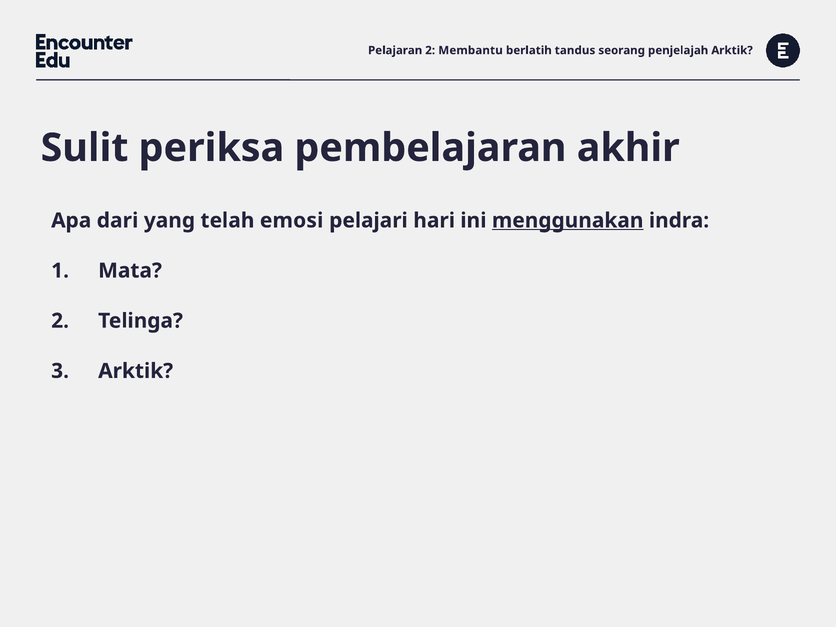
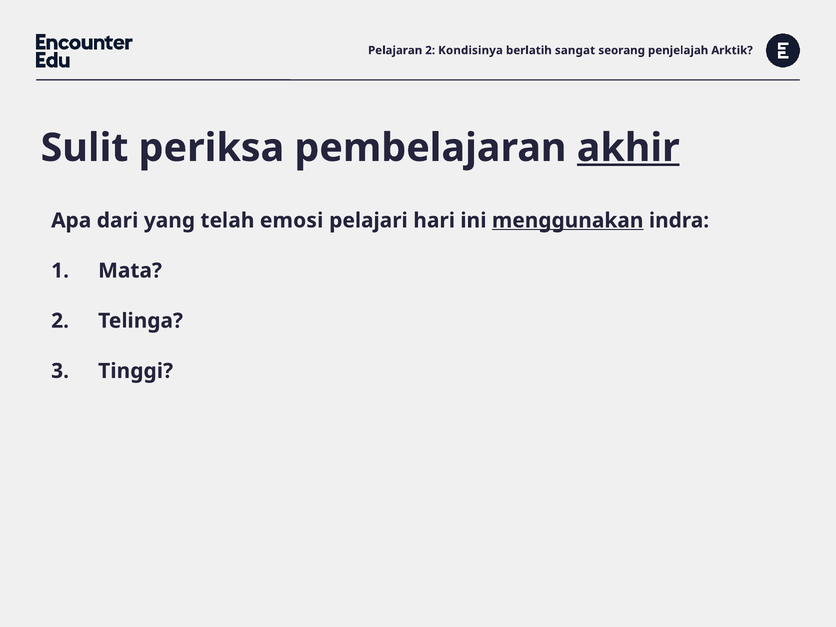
Membantu: Membantu -> Kondisinya
tandus: tandus -> sangat
akhir underline: none -> present
Arktik at (136, 371): Arktik -> Tinggi
